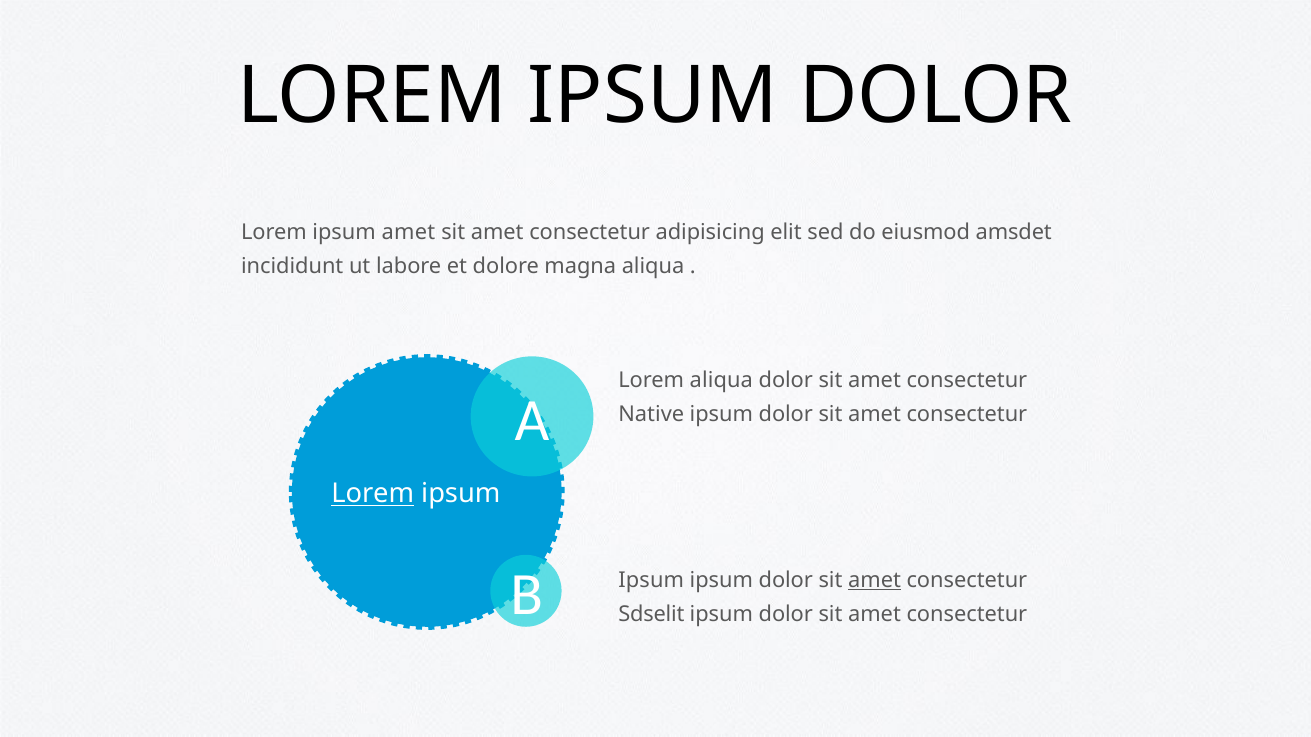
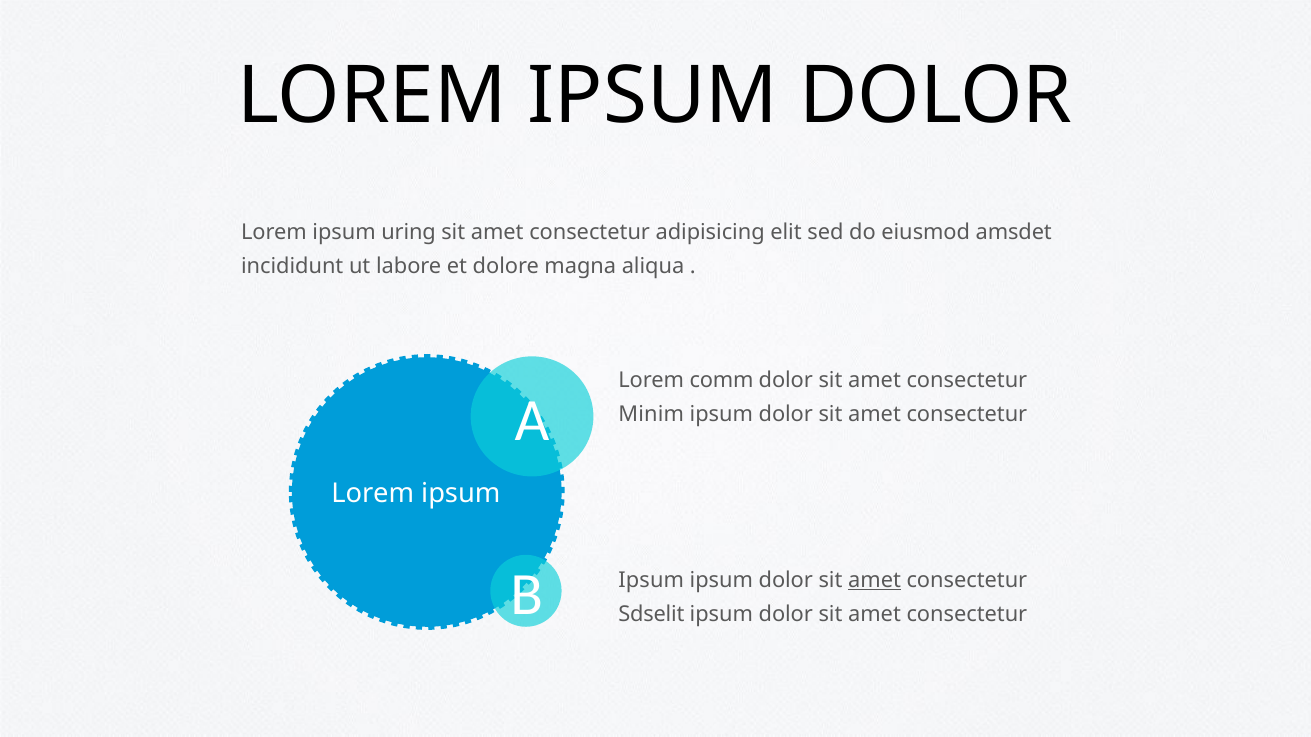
ipsum amet: amet -> uring
Lorem aliqua: aliqua -> comm
Native: Native -> Minim
Lorem at (373, 494) underline: present -> none
